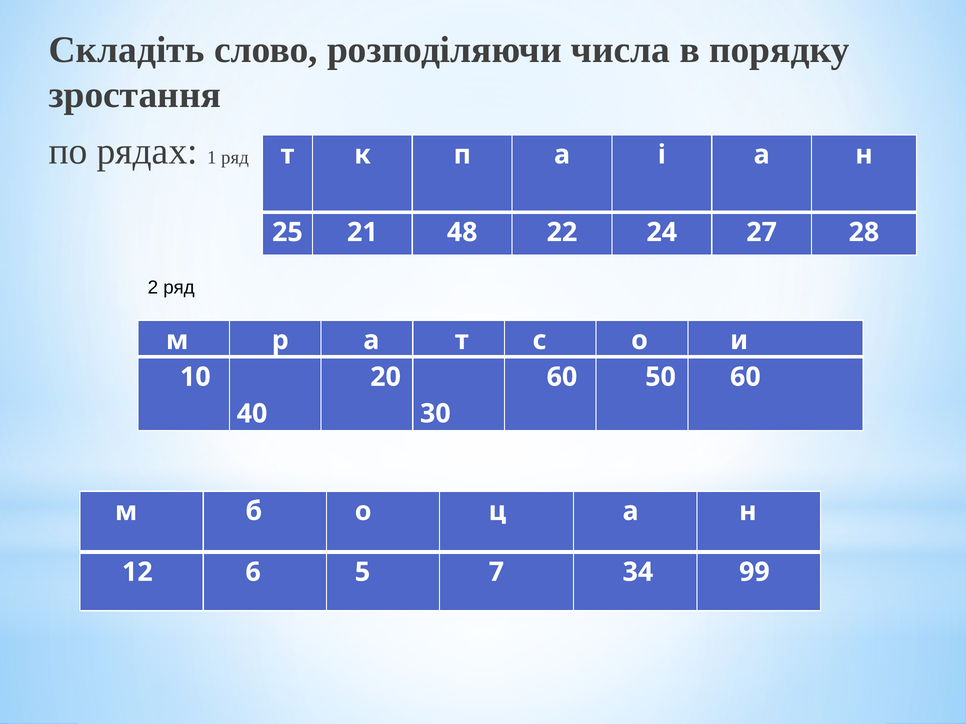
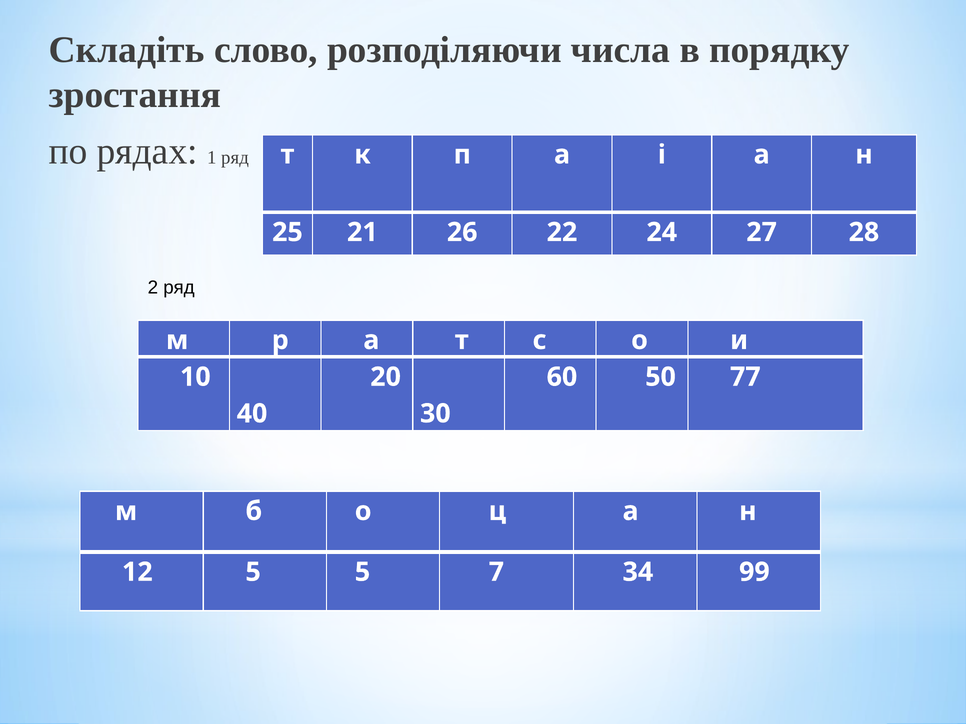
48: 48 -> 26
50 60: 60 -> 77
12 6: 6 -> 5
